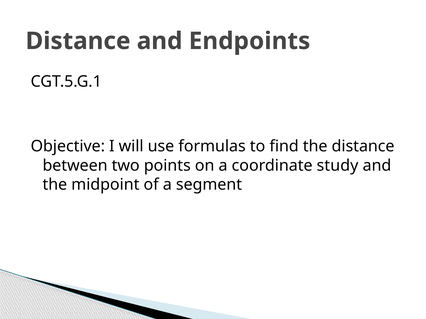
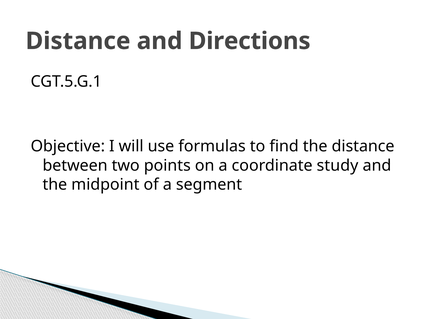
Endpoints: Endpoints -> Directions
